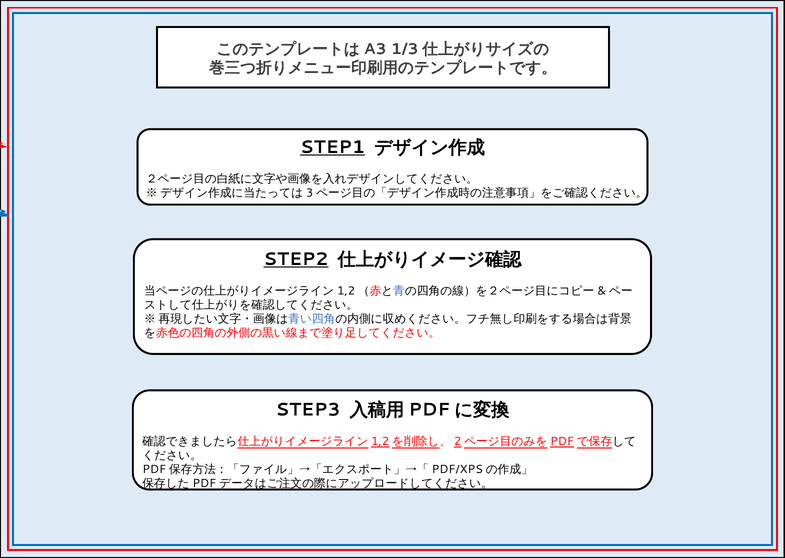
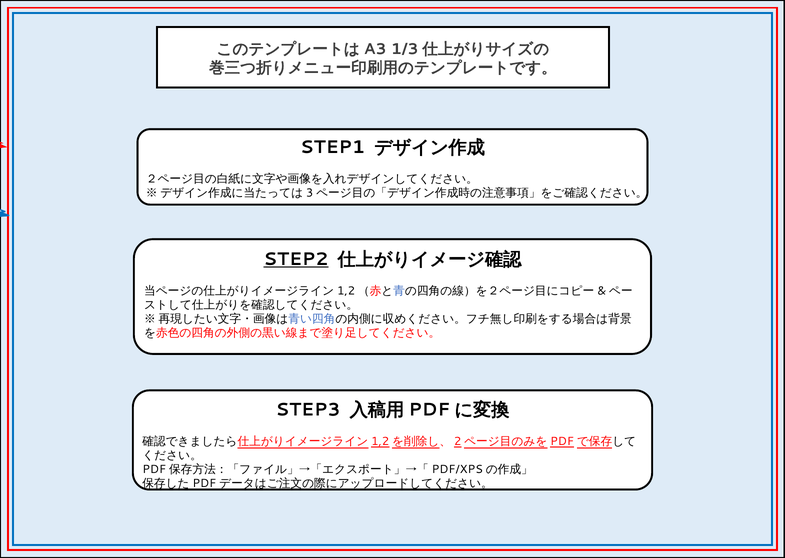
STEP1 underline: present -> none
